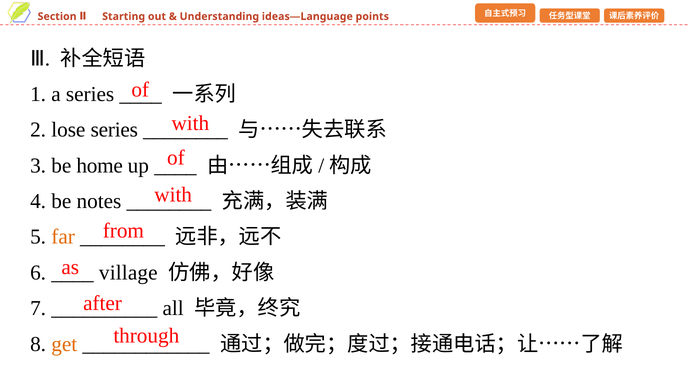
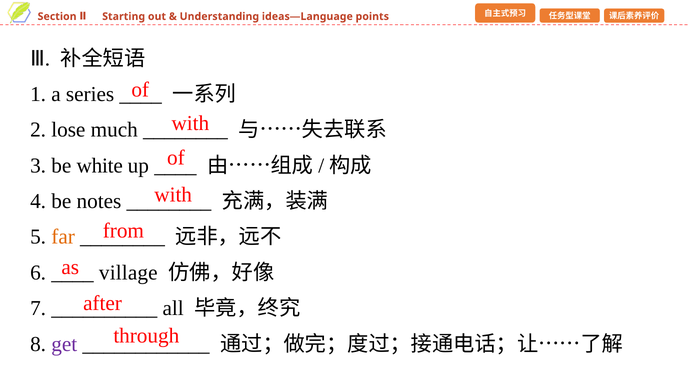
lose series: series -> much
home: home -> white
get colour: orange -> purple
